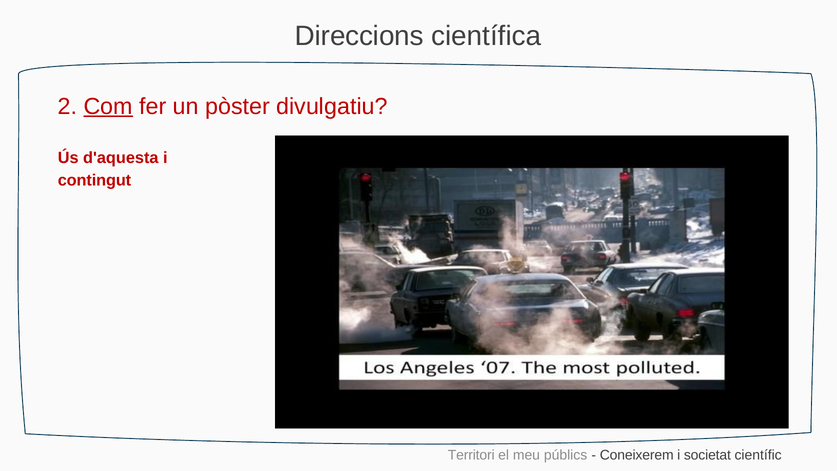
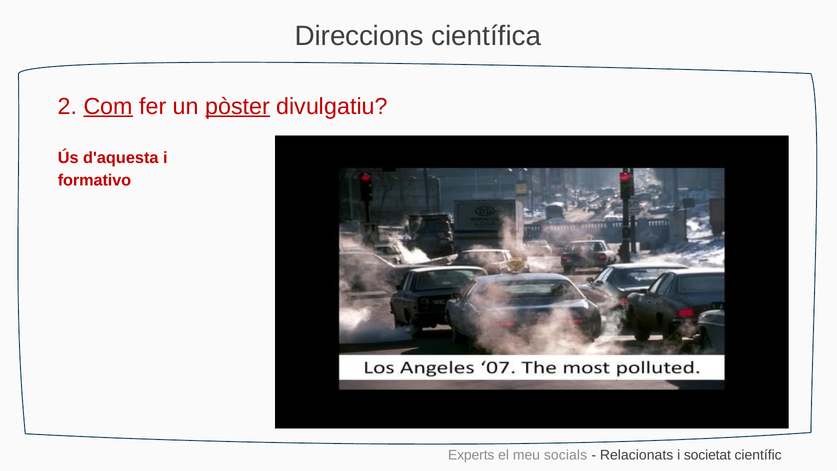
pòster underline: none -> present
contingut: contingut -> formativo
Territori: Territori -> Experts
públics: públics -> socials
Coneixerem: Coneixerem -> Relacionats
